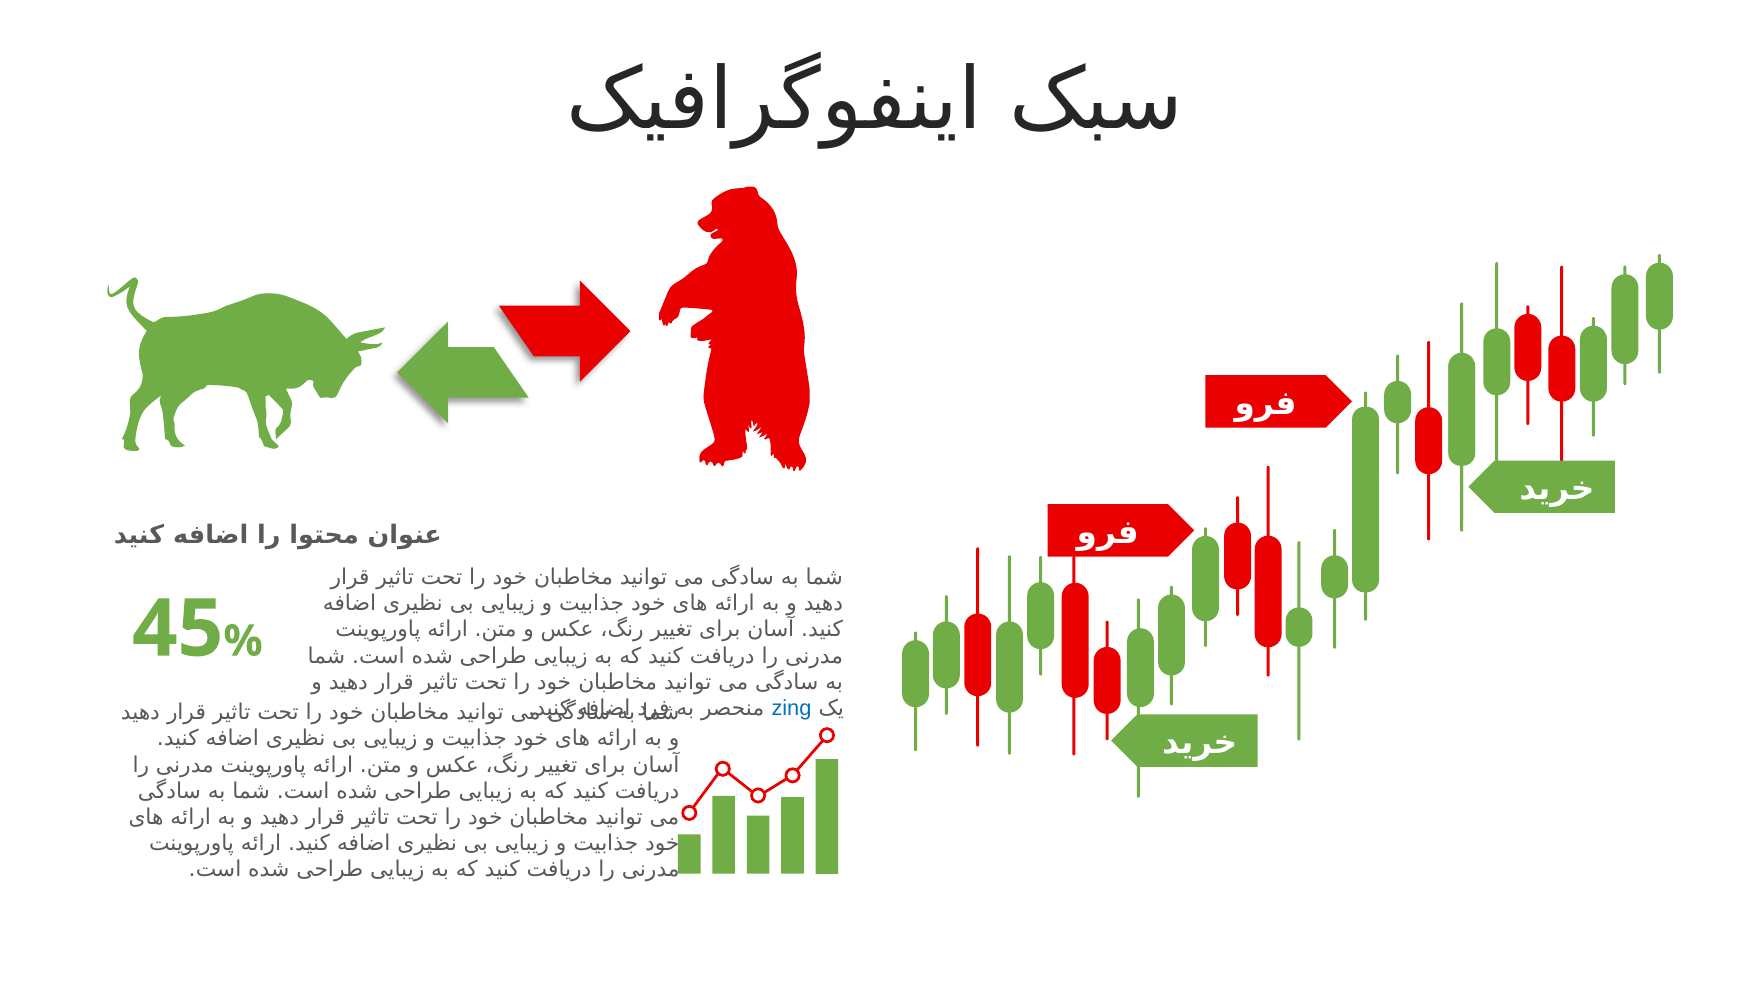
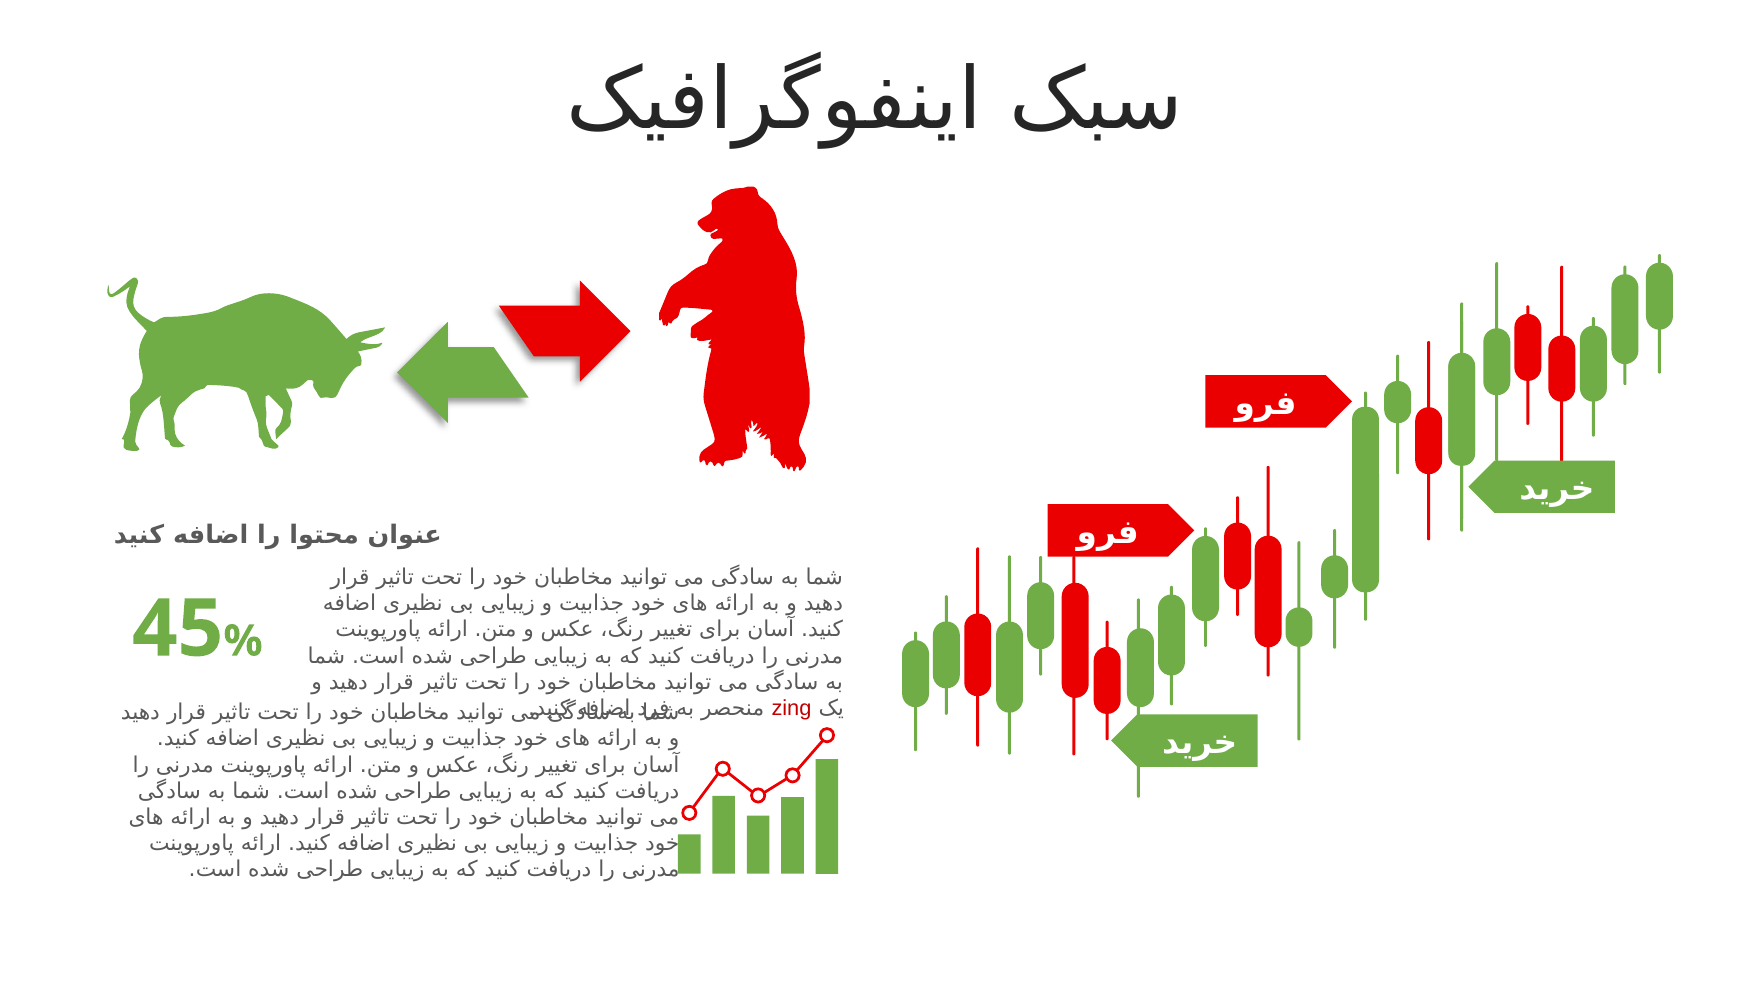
zing colour: blue -> red
